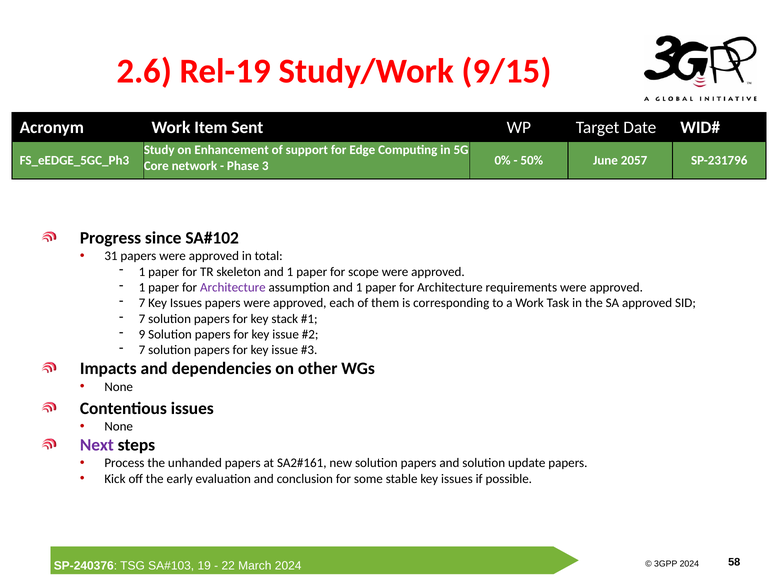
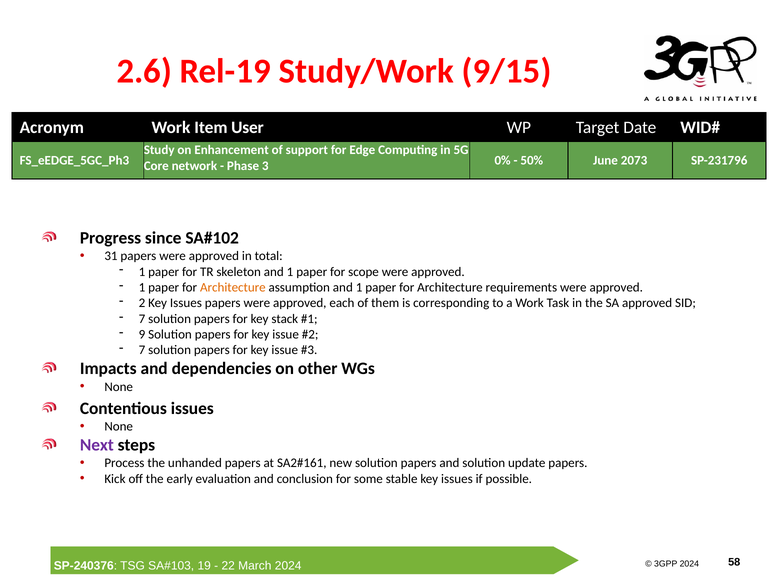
Sent: Sent -> User
2057: 2057 -> 2073
Architecture at (233, 287) colour: purple -> orange
7 at (142, 303): 7 -> 2
